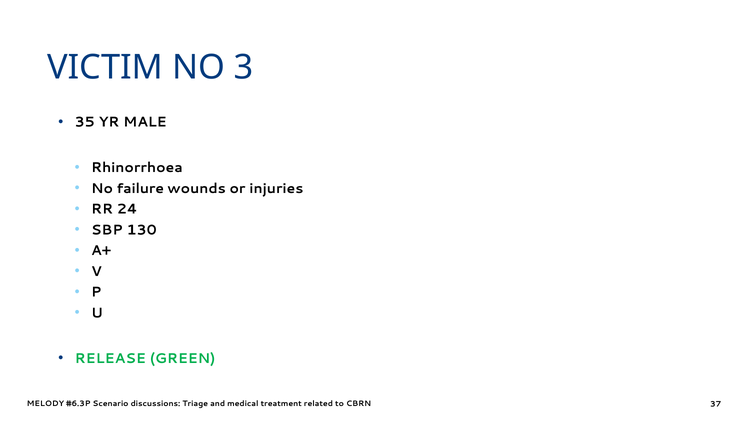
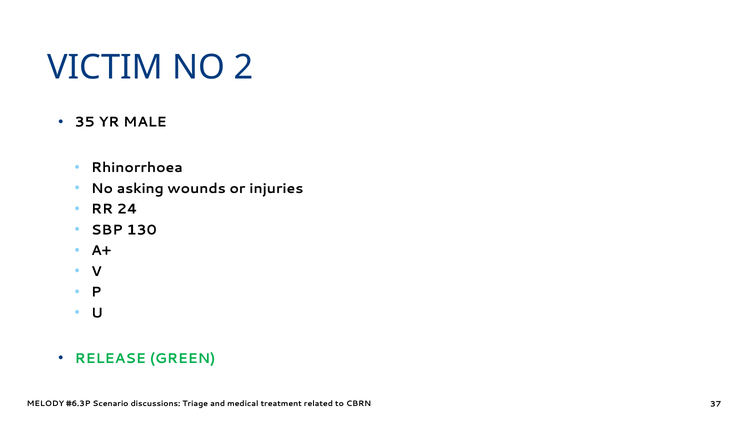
3: 3 -> 2
failure: failure -> asking
